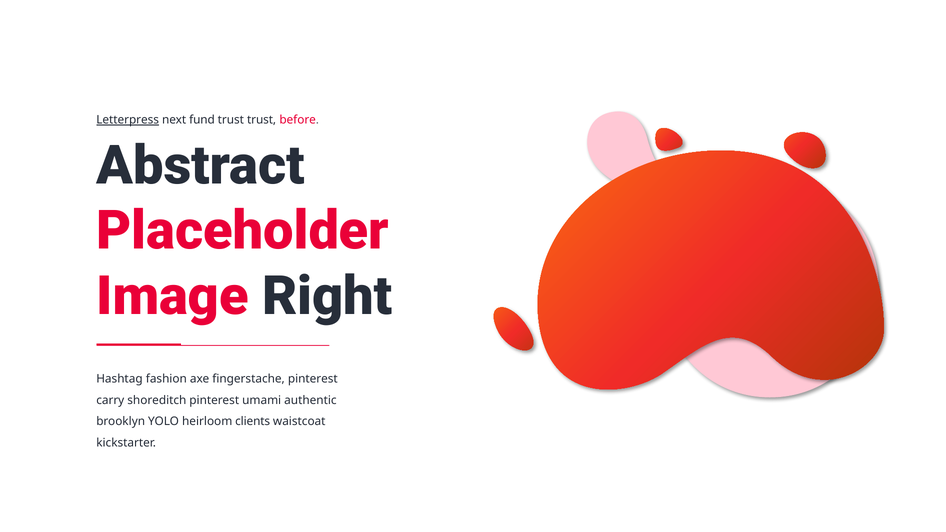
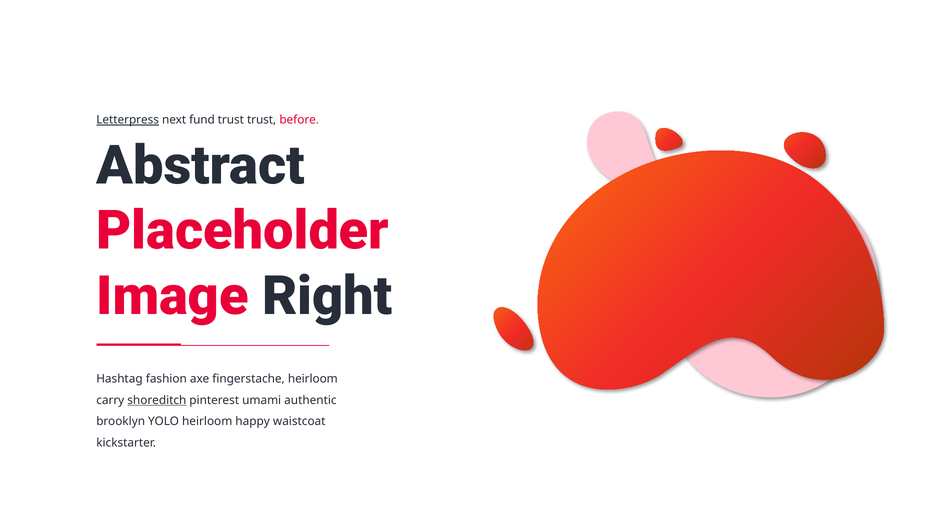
fingerstache pinterest: pinterest -> heirloom
shoreditch underline: none -> present
clients: clients -> happy
